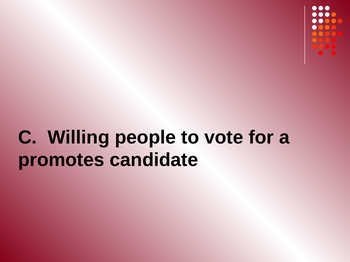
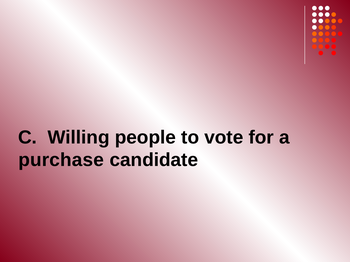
promotes: promotes -> purchase
